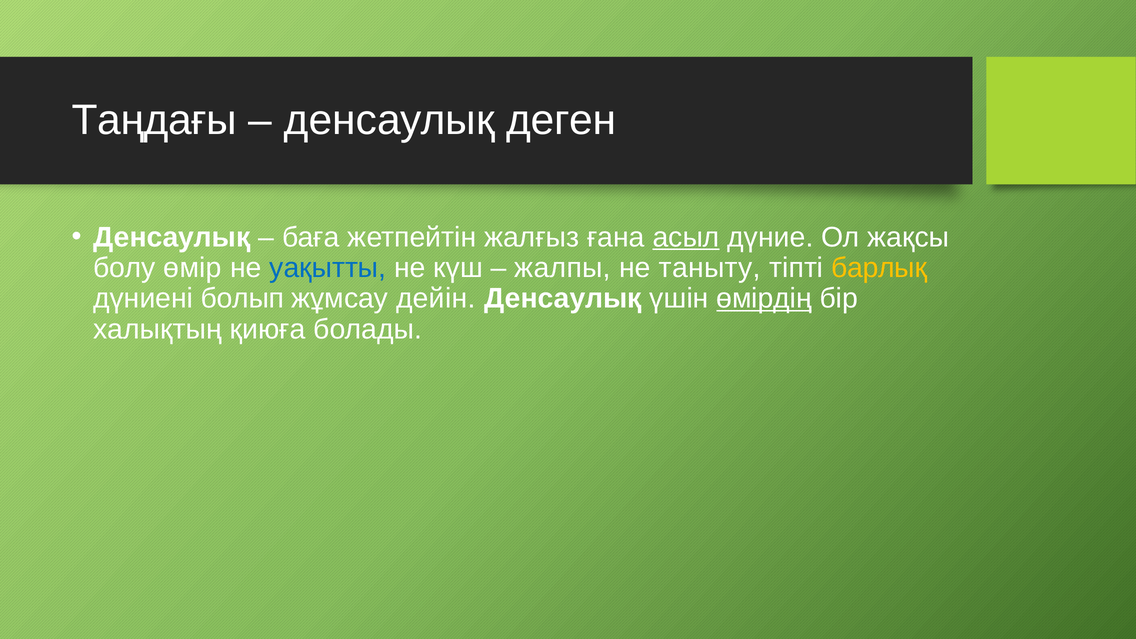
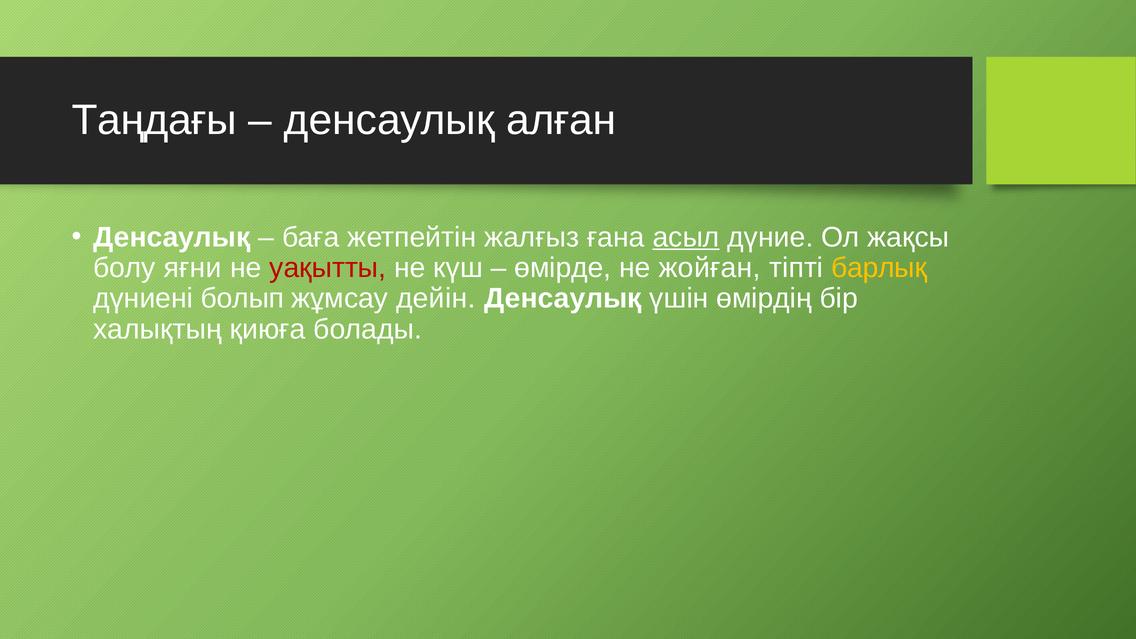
деген: деген -> алған
өмір: өмір -> яғни
уақытты colour: blue -> red
жалпы: жалпы -> өмірде
таныту: таныту -> жойған
өмірдің underline: present -> none
